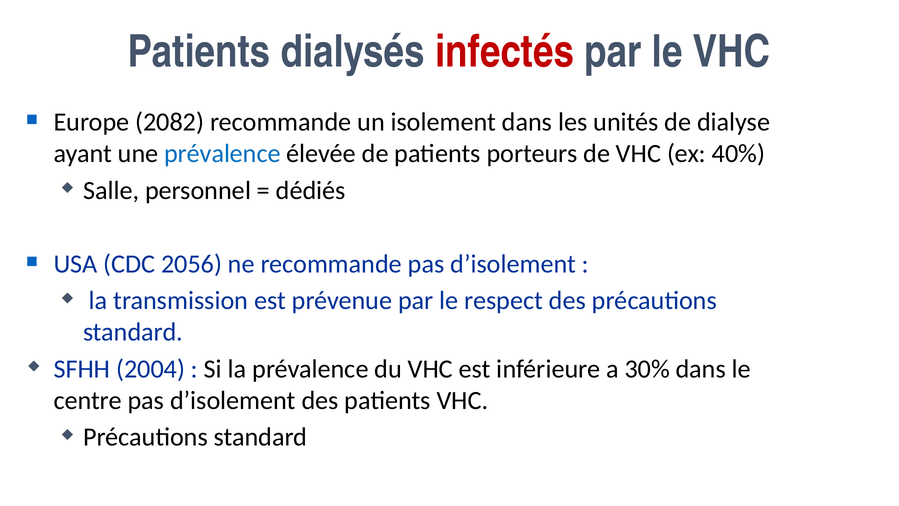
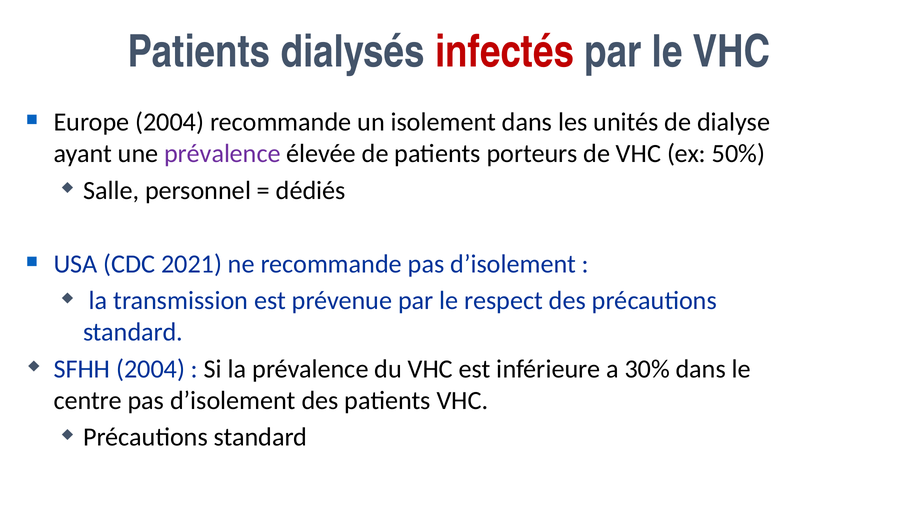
Europe 2082: 2082 -> 2004
prévalence at (222, 154) colour: blue -> purple
40%: 40% -> 50%
2056: 2056 -> 2021
